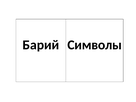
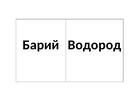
Символы: Символы -> Водород
